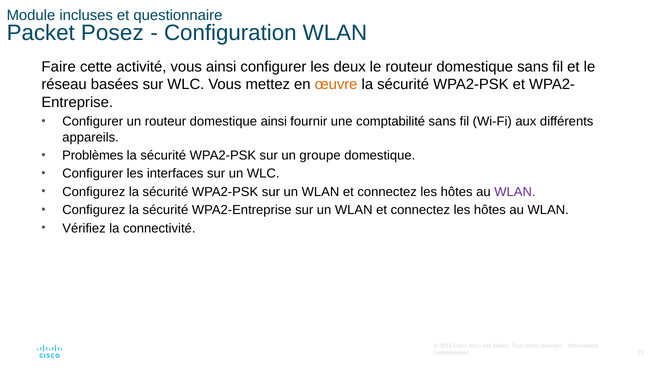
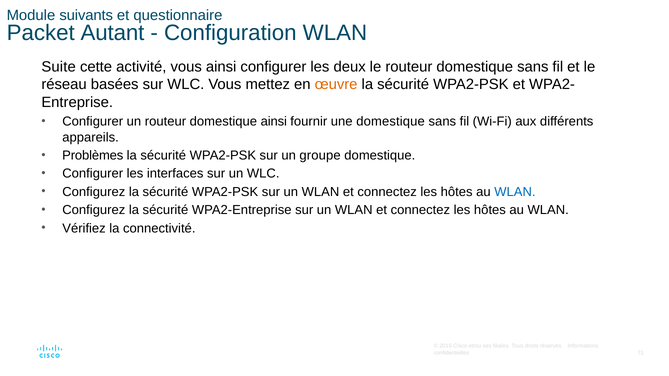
incluses: incluses -> suivants
Posez: Posez -> Autant
Faire: Faire -> Suite
une comptabilité: comptabilité -> domestique
WLAN at (515, 192) colour: purple -> blue
